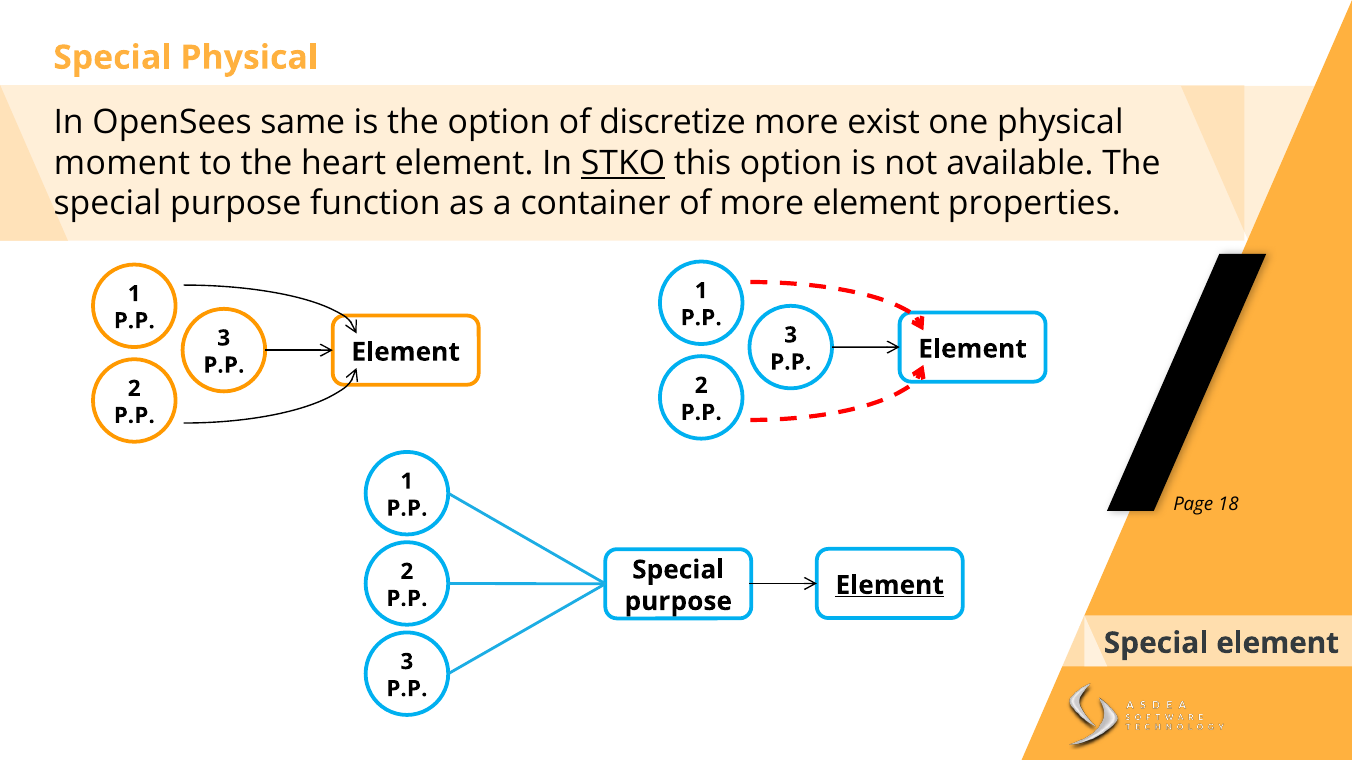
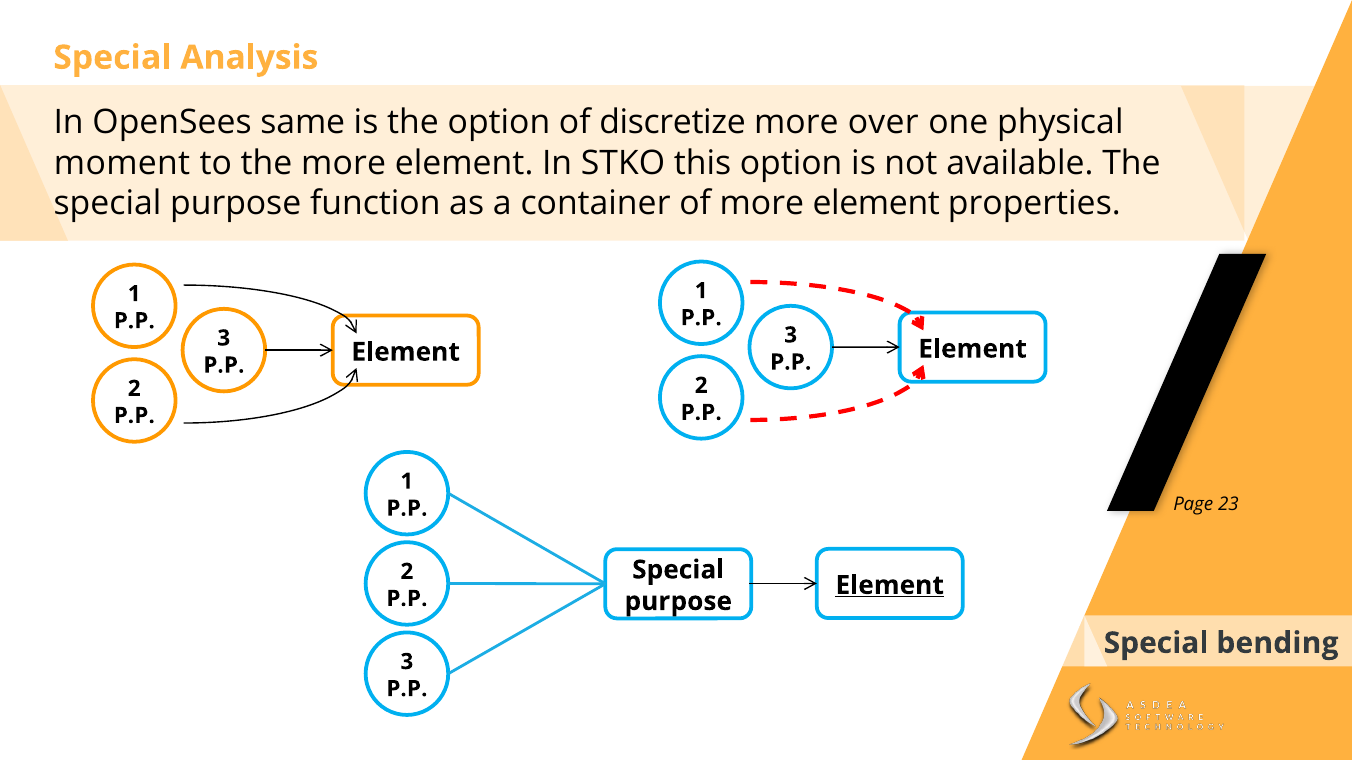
Special Physical: Physical -> Analysis
exist: exist -> over
the heart: heart -> more
STKO underline: present -> none
18: 18 -> 23
Special element: element -> bending
